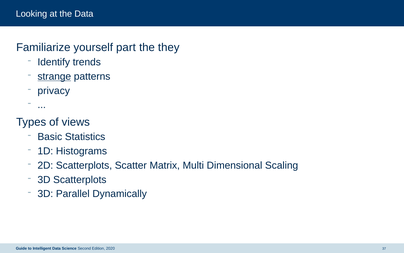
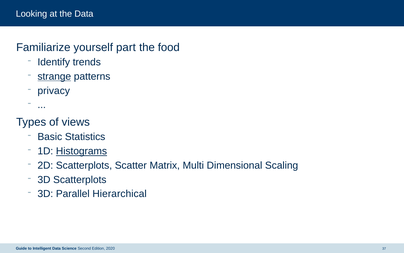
they: they -> food
Histograms underline: none -> present
Dynamically: Dynamically -> Hierarchical
